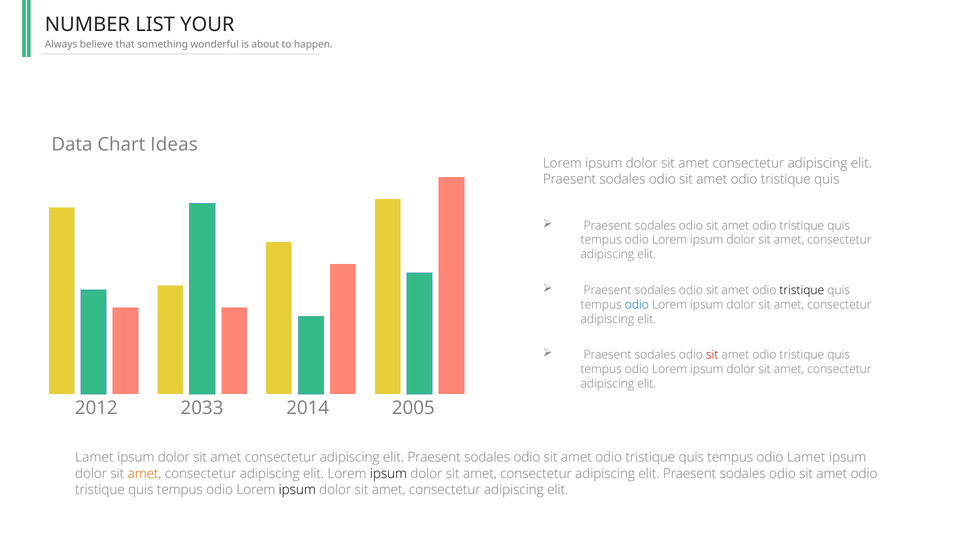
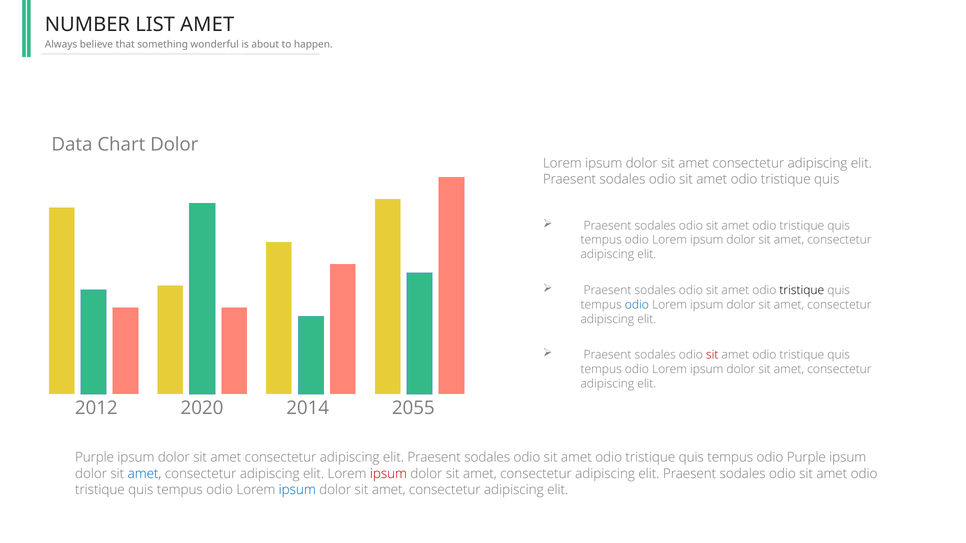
LIST YOUR: YOUR -> AMET
Chart Ideas: Ideas -> Dolor
2033: 2033 -> 2020
2005: 2005 -> 2055
Lamet at (94, 458): Lamet -> Purple
odio Lamet: Lamet -> Purple
amet at (145, 474) colour: orange -> blue
ipsum at (388, 474) colour: black -> red
ipsum at (297, 490) colour: black -> blue
